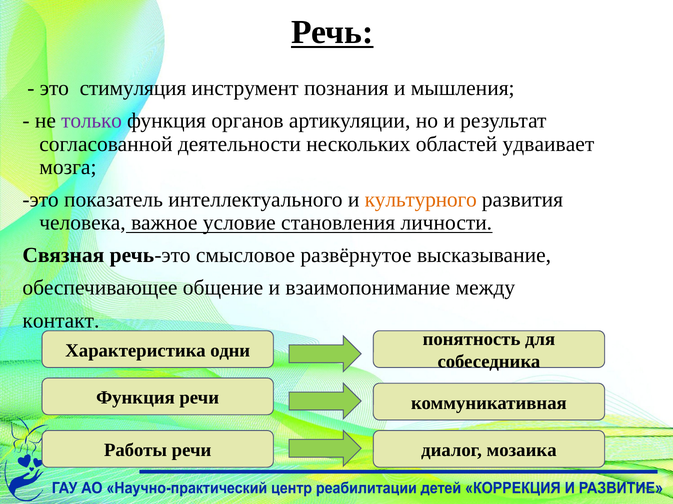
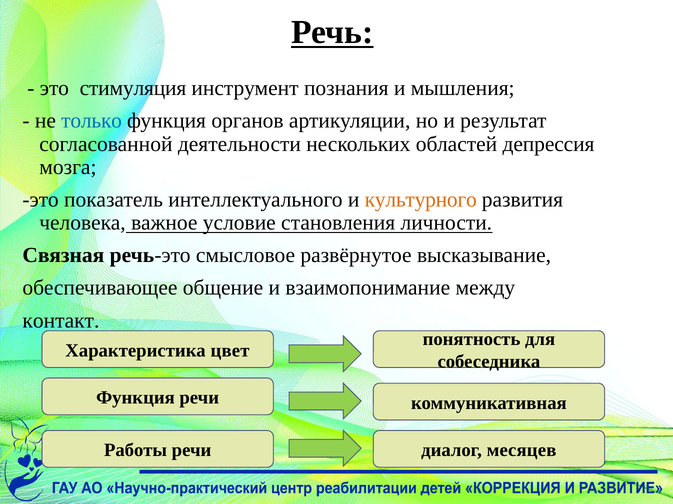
только colour: purple -> blue
удваивает: удваивает -> депрессия
одни: одни -> цвет
мозаика: мозаика -> месяцев
